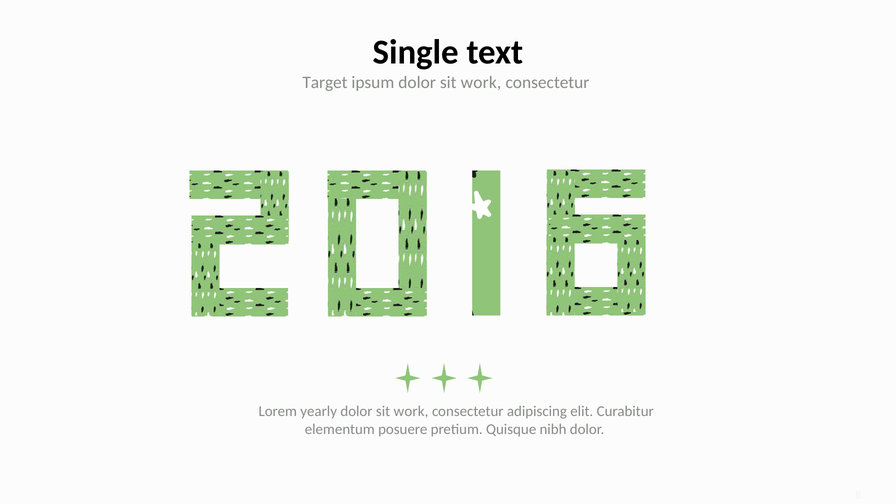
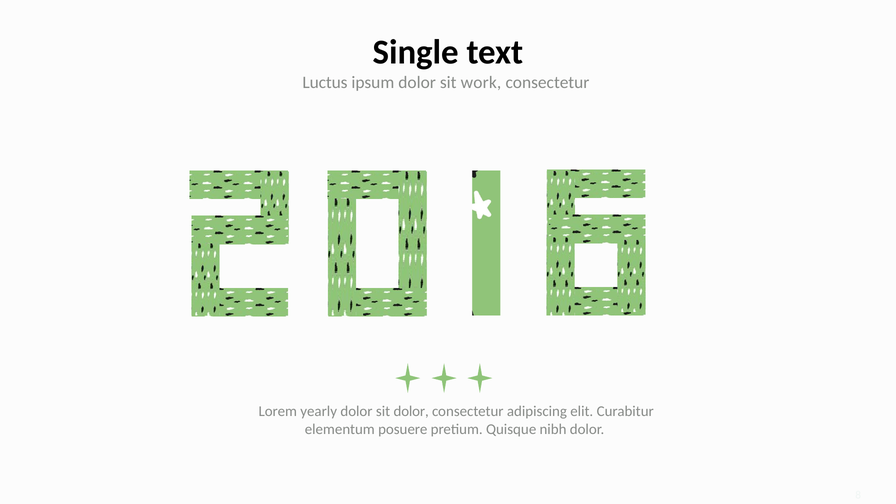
Target: Target -> Luctus
work at (411, 411): work -> dolor
